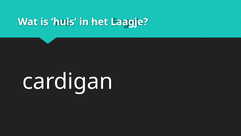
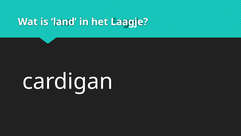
huis: huis -> land
